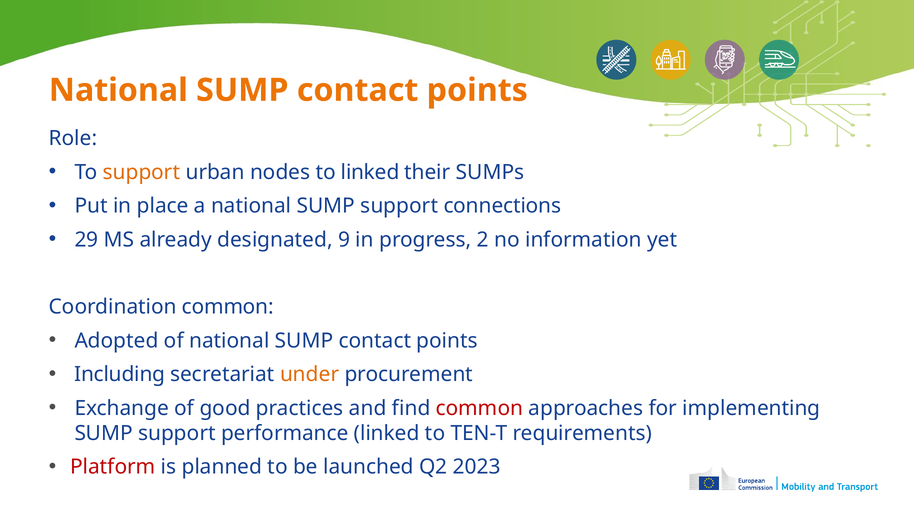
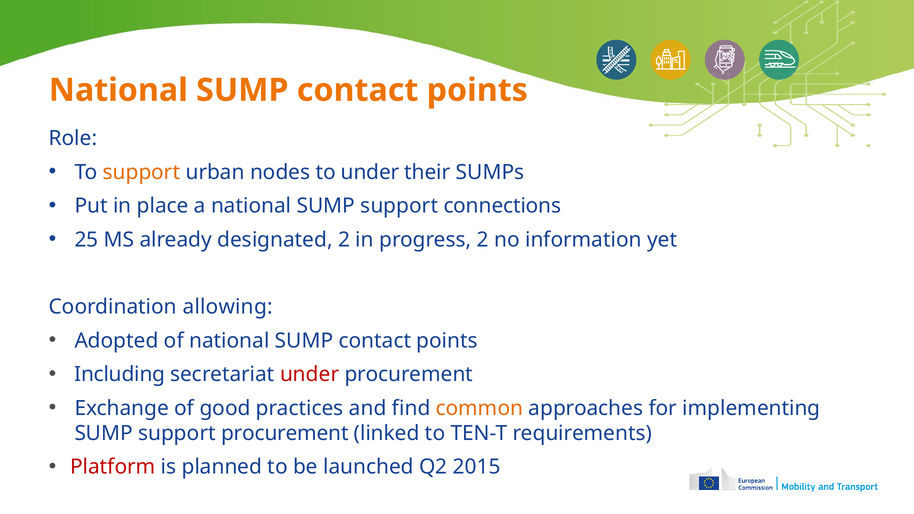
to linked: linked -> under
29: 29 -> 25
designated 9: 9 -> 2
Coordination common: common -> allowing
under at (310, 374) colour: orange -> red
common at (479, 408) colour: red -> orange
support performance: performance -> procurement
2023: 2023 -> 2015
